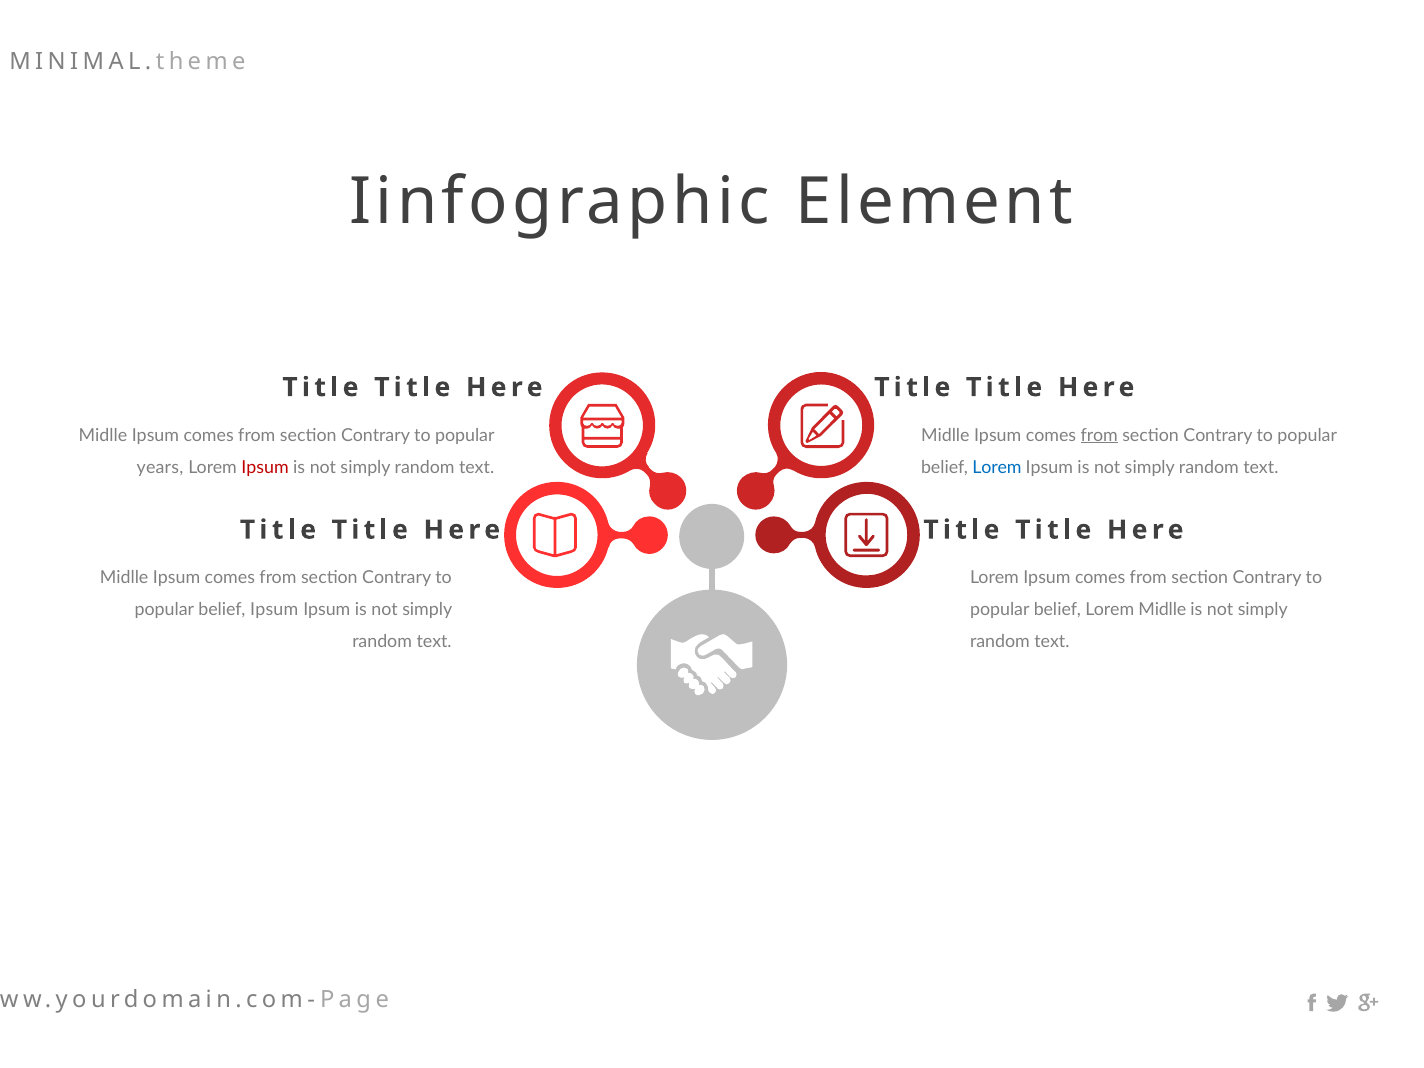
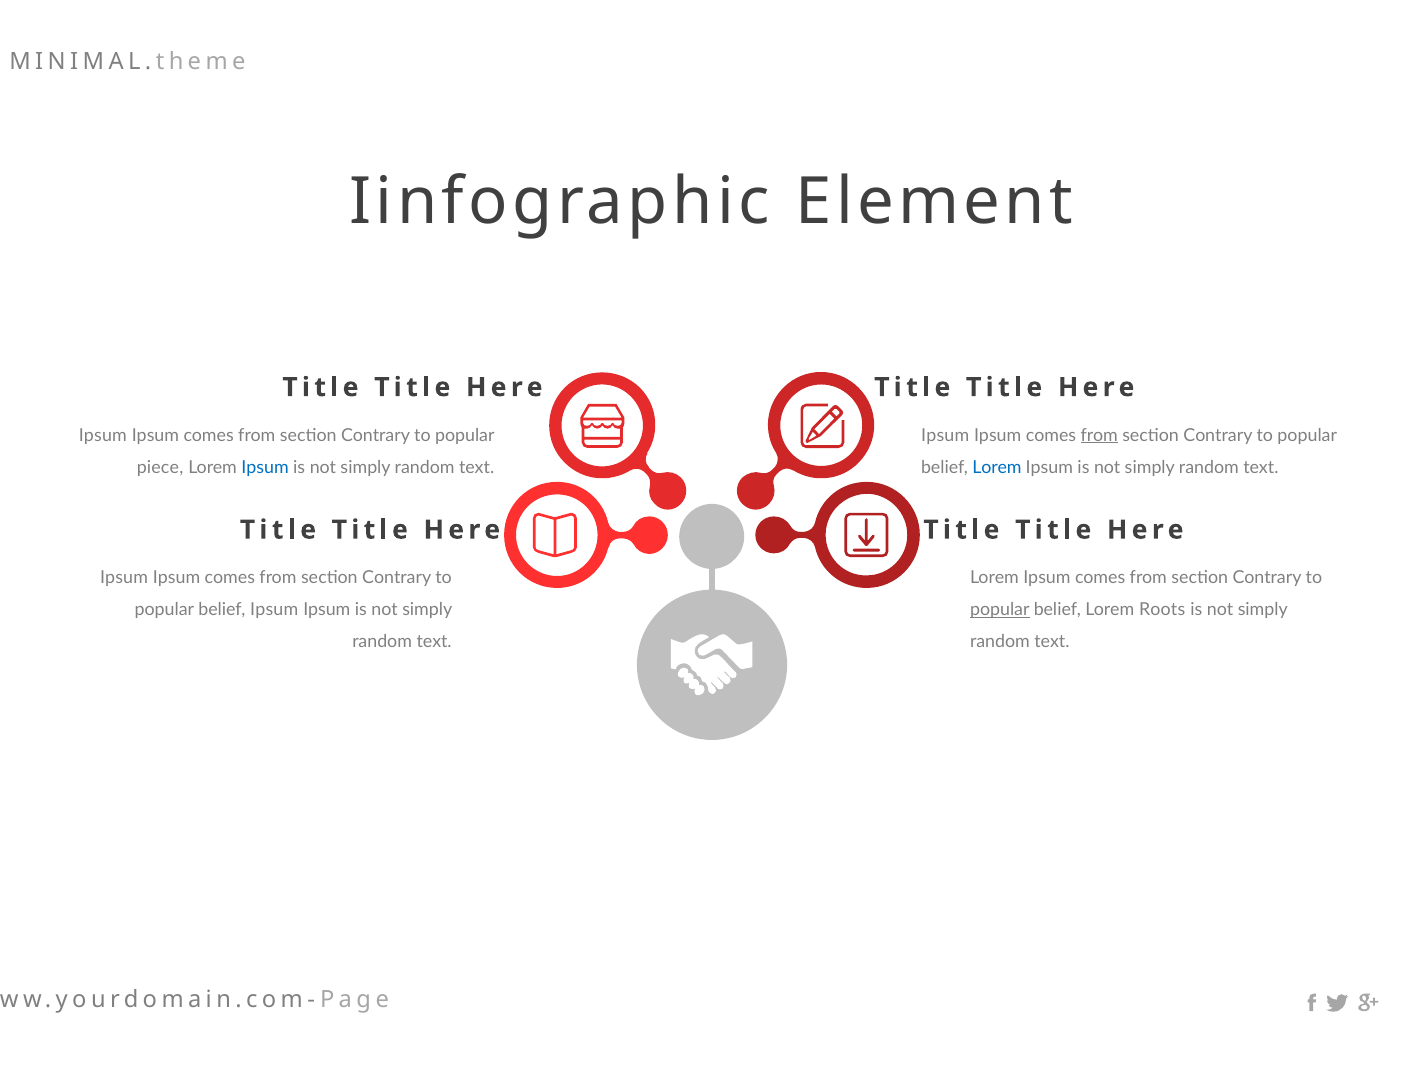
Midlle at (103, 435): Midlle -> Ipsum
Midlle at (945, 435): Midlle -> Ipsum
years: years -> piece
Ipsum at (265, 467) colour: red -> blue
Midlle at (124, 578): Midlle -> Ipsum
popular at (1000, 610) underline: none -> present
Lorem Midlle: Midlle -> Roots
